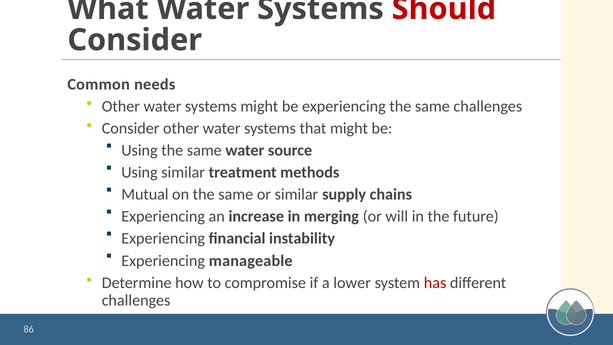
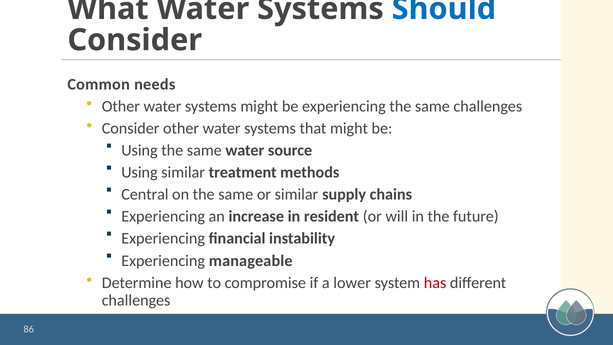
Should colour: red -> blue
Mutual: Mutual -> Central
merging: merging -> resident
